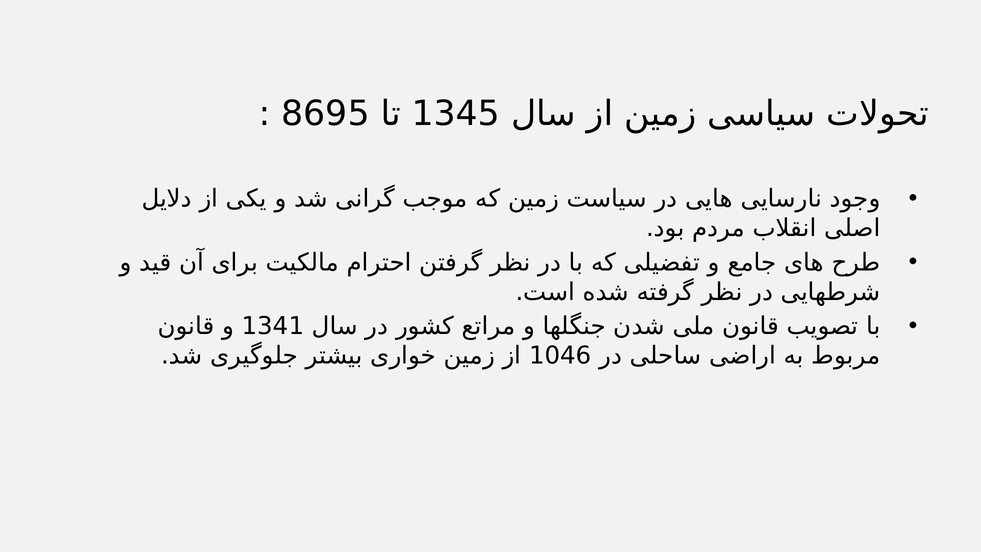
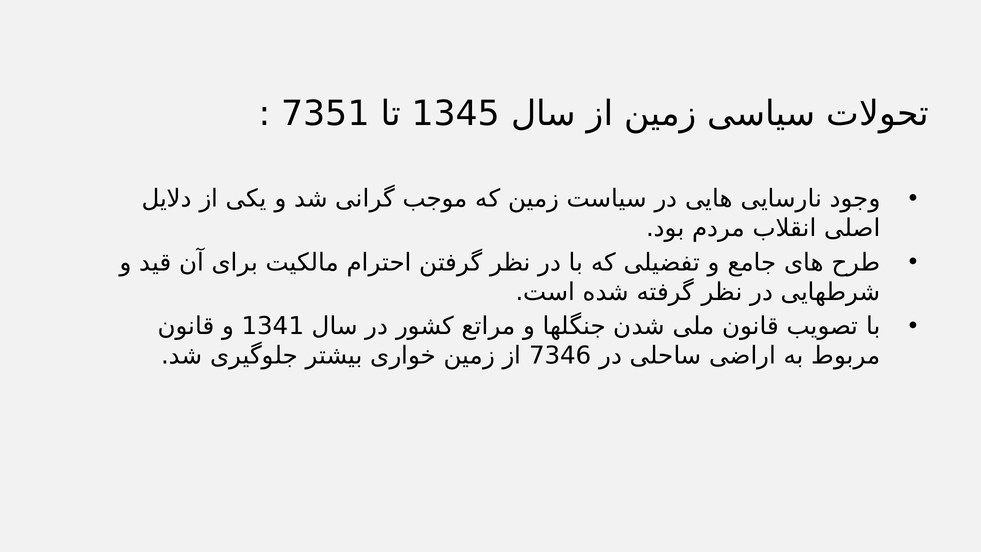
8695: 8695 -> 7351
1046: 1046 -> 7346
